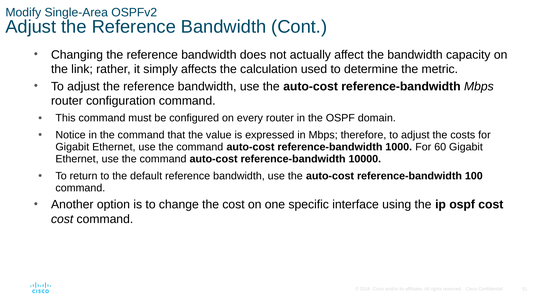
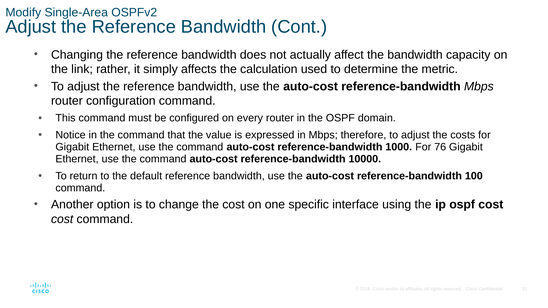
60: 60 -> 76
